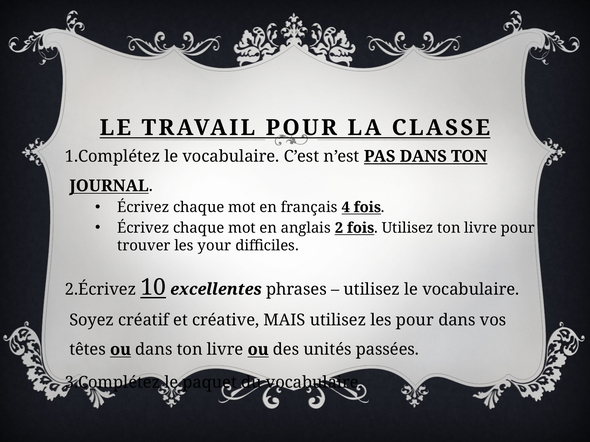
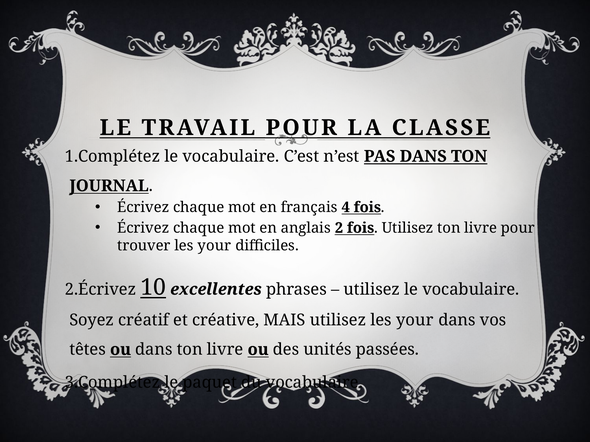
utilisez les pour: pour -> your
